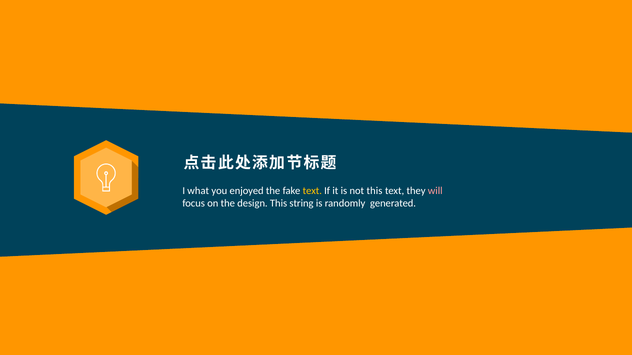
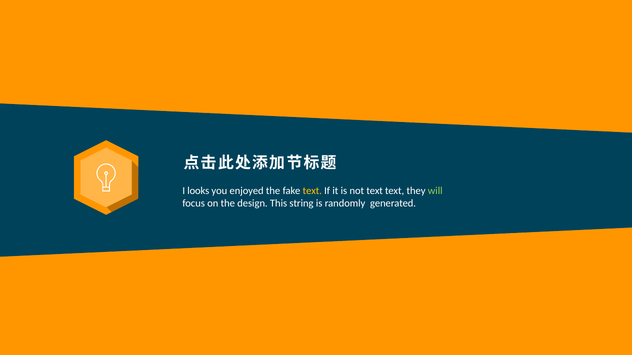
what: what -> looks
not this: this -> text
will colour: pink -> light green
